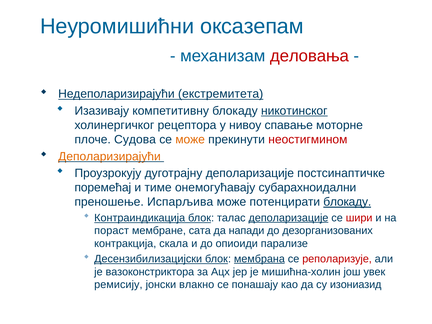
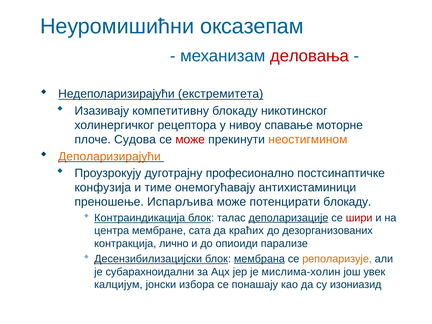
никотинског underline: present -> none
може at (190, 140) colour: orange -> red
неостигмином colour: red -> orange
дуготрајну деполаризације: деполаризације -> професионално
поремећај: поремећај -> конфузија
субарахноидални: субарахноидални -> антихистаминици
блокаду at (347, 202) underline: present -> none
пораст: пораст -> центра
напади: напади -> краћих
скала: скала -> лично
реполаризује colour: red -> orange
вазоконстриктора: вазоконстриктора -> субарахноидални
мишићна-холин: мишићна-холин -> мислима-холин
ремисију: ремисију -> калцијум
влакно: влакно -> избора
